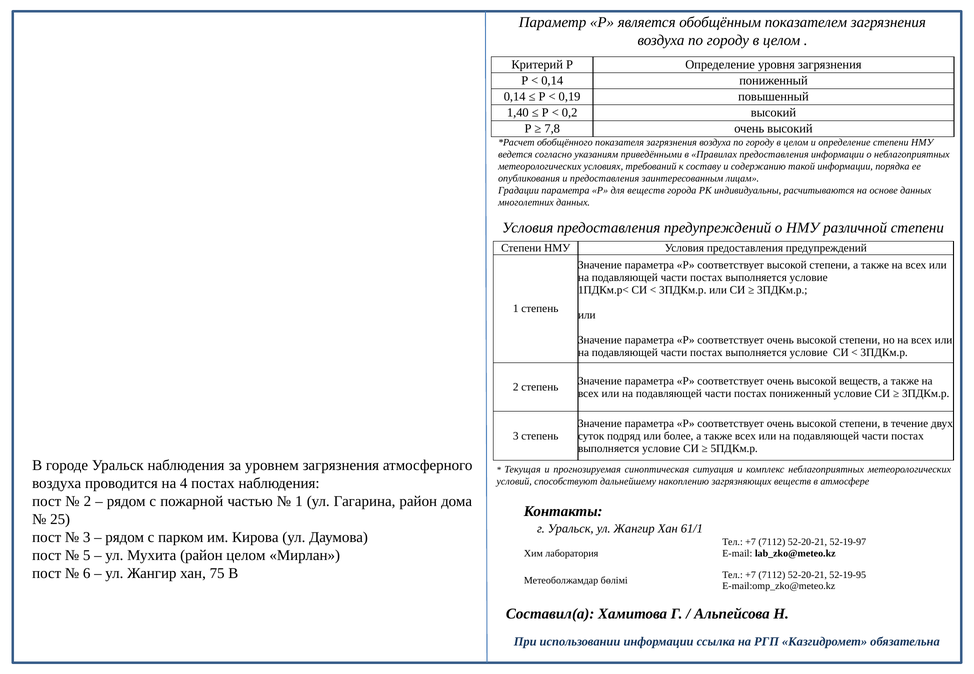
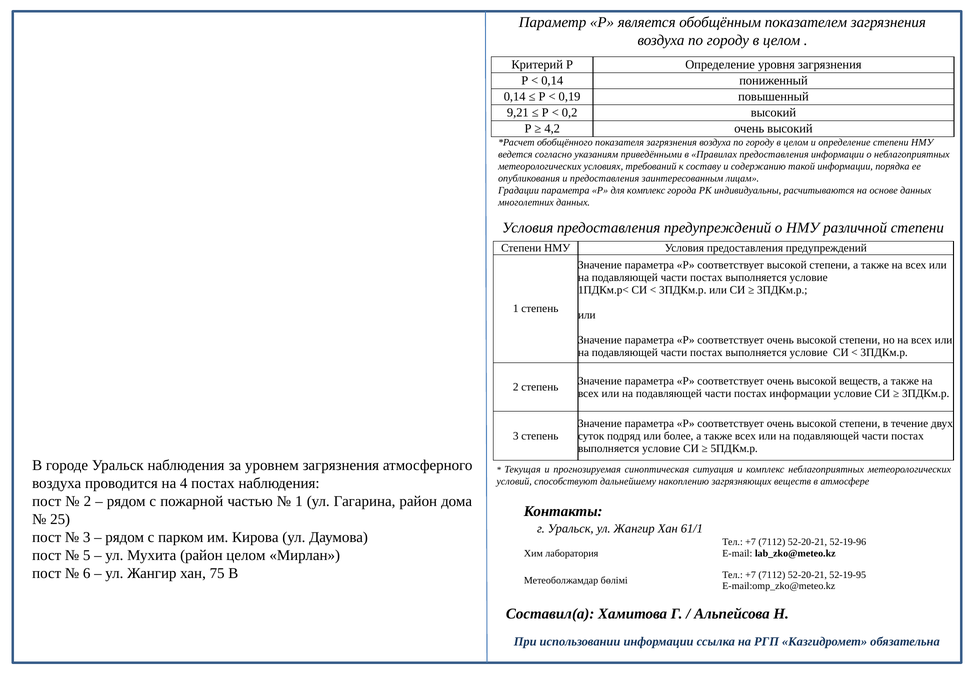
1,40: 1,40 -> 9,21
7,8: 7,8 -> 4,2
для веществ: веществ -> комплекс
постах пониженный: пониженный -> информации
52-19-97: 52-19-97 -> 52-19-96
